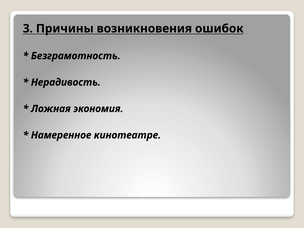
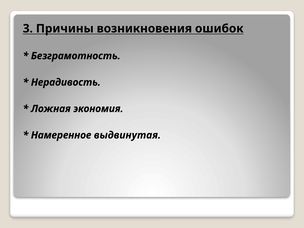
кинотеатре: кинотеатре -> выдвинутая
